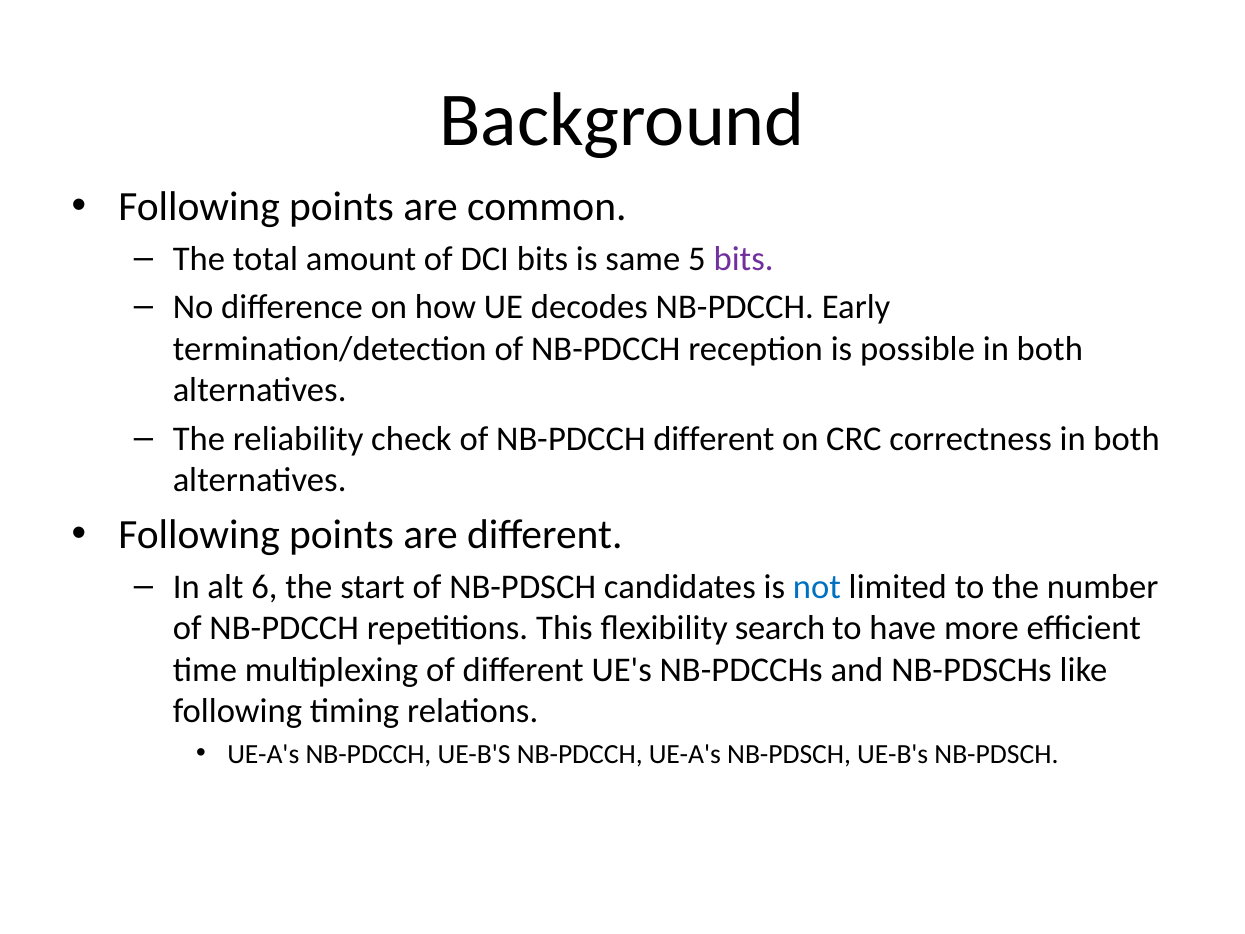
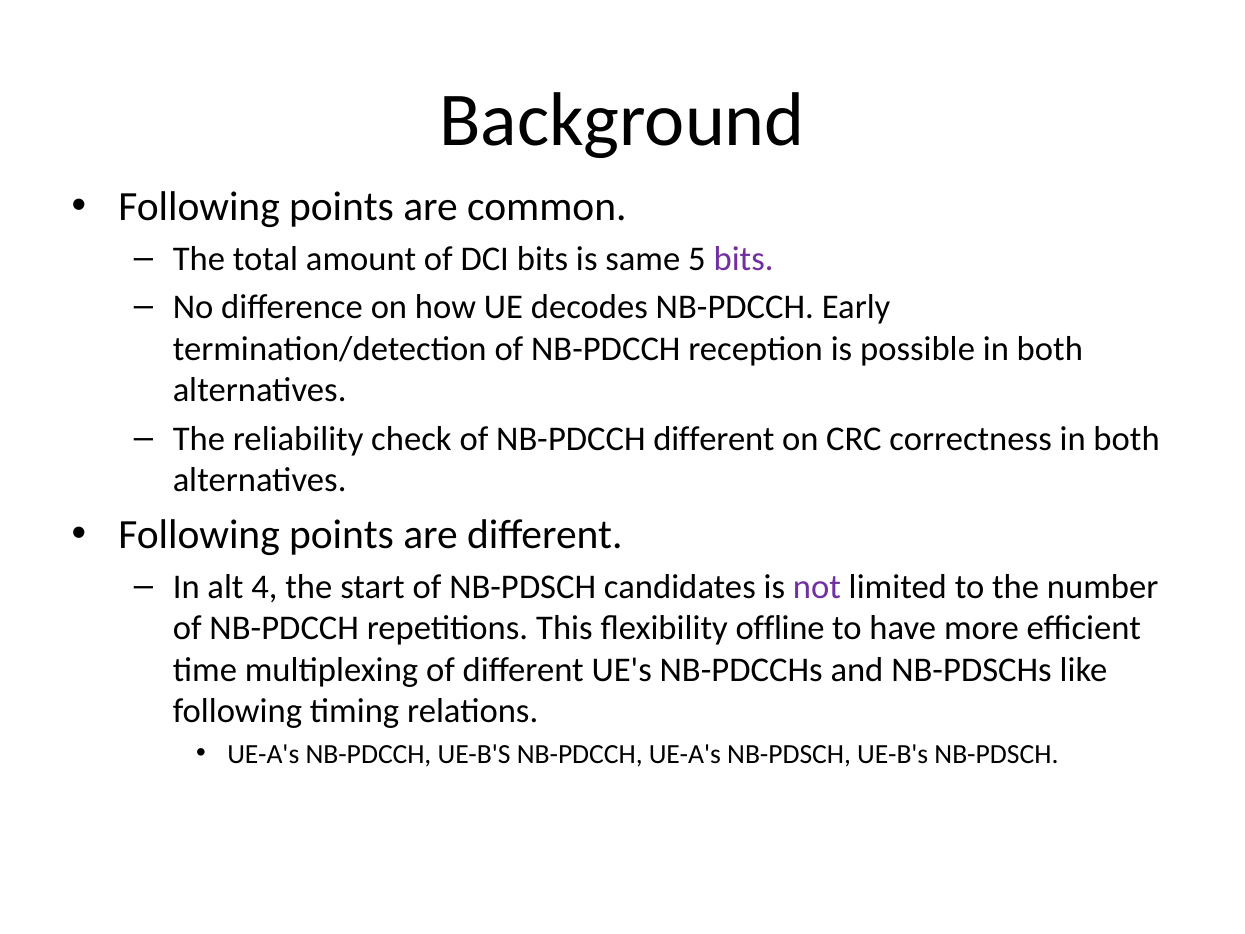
6: 6 -> 4
not colour: blue -> purple
search: search -> offline
